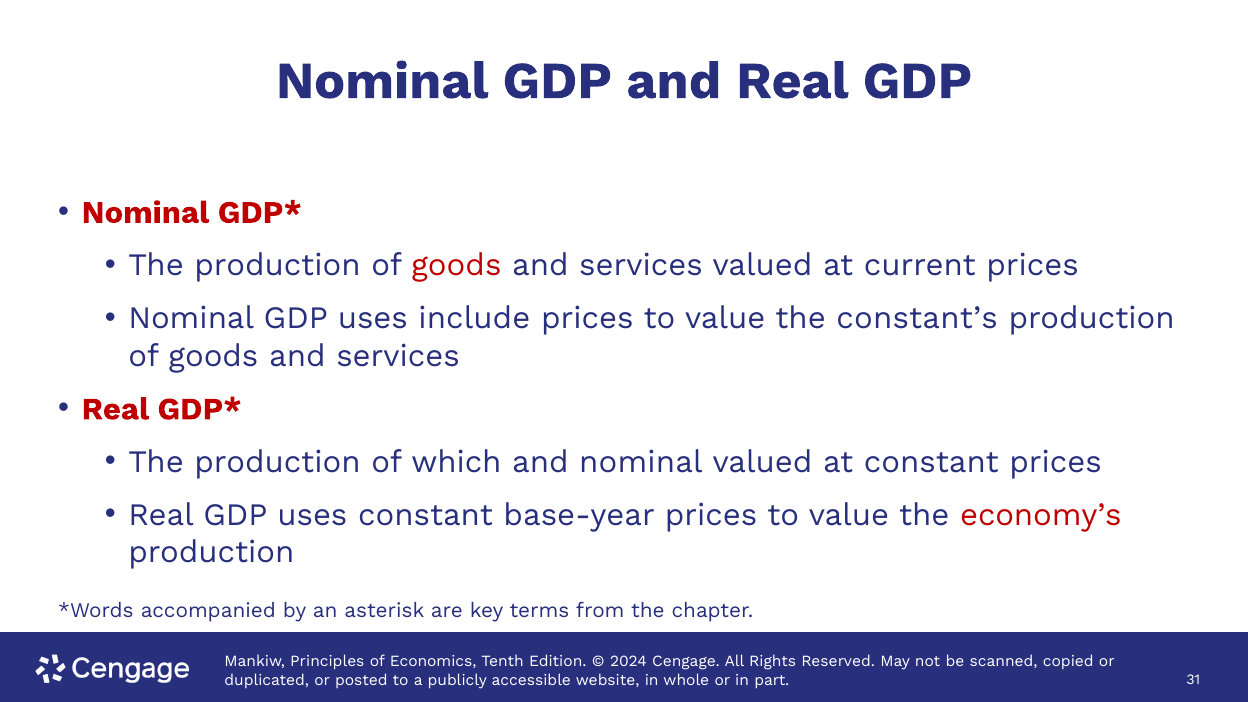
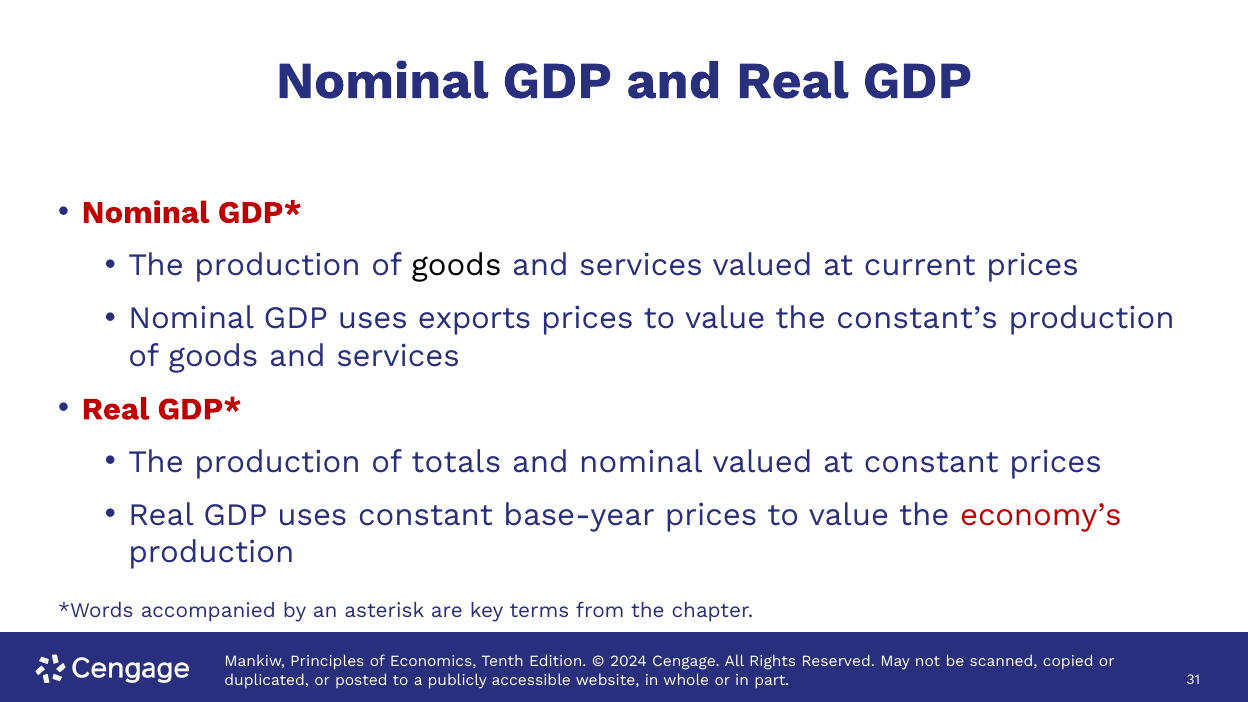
goods at (456, 266) colour: red -> black
include: include -> exports
which: which -> totals
